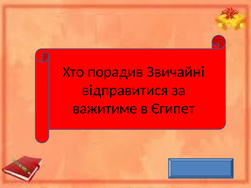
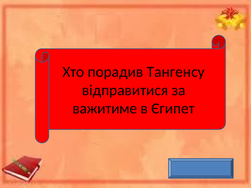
Звичайні: Звичайні -> Тангенсу
